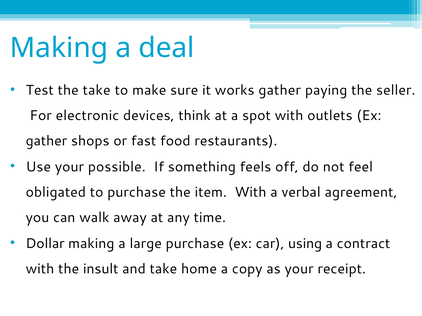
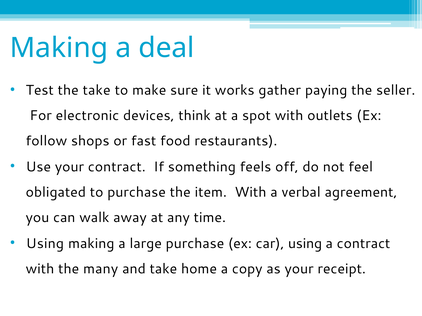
gather at (46, 141): gather -> follow
your possible: possible -> contract
Dollar at (45, 244): Dollar -> Using
insult: insult -> many
